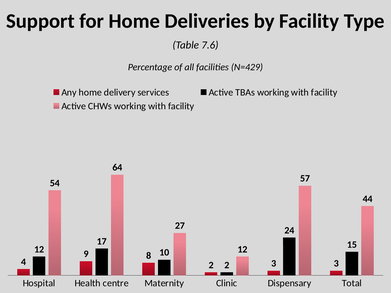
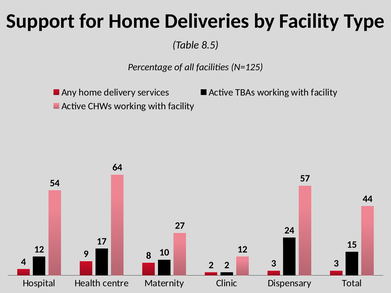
7.6: 7.6 -> 8.5
N=429: N=429 -> N=125
